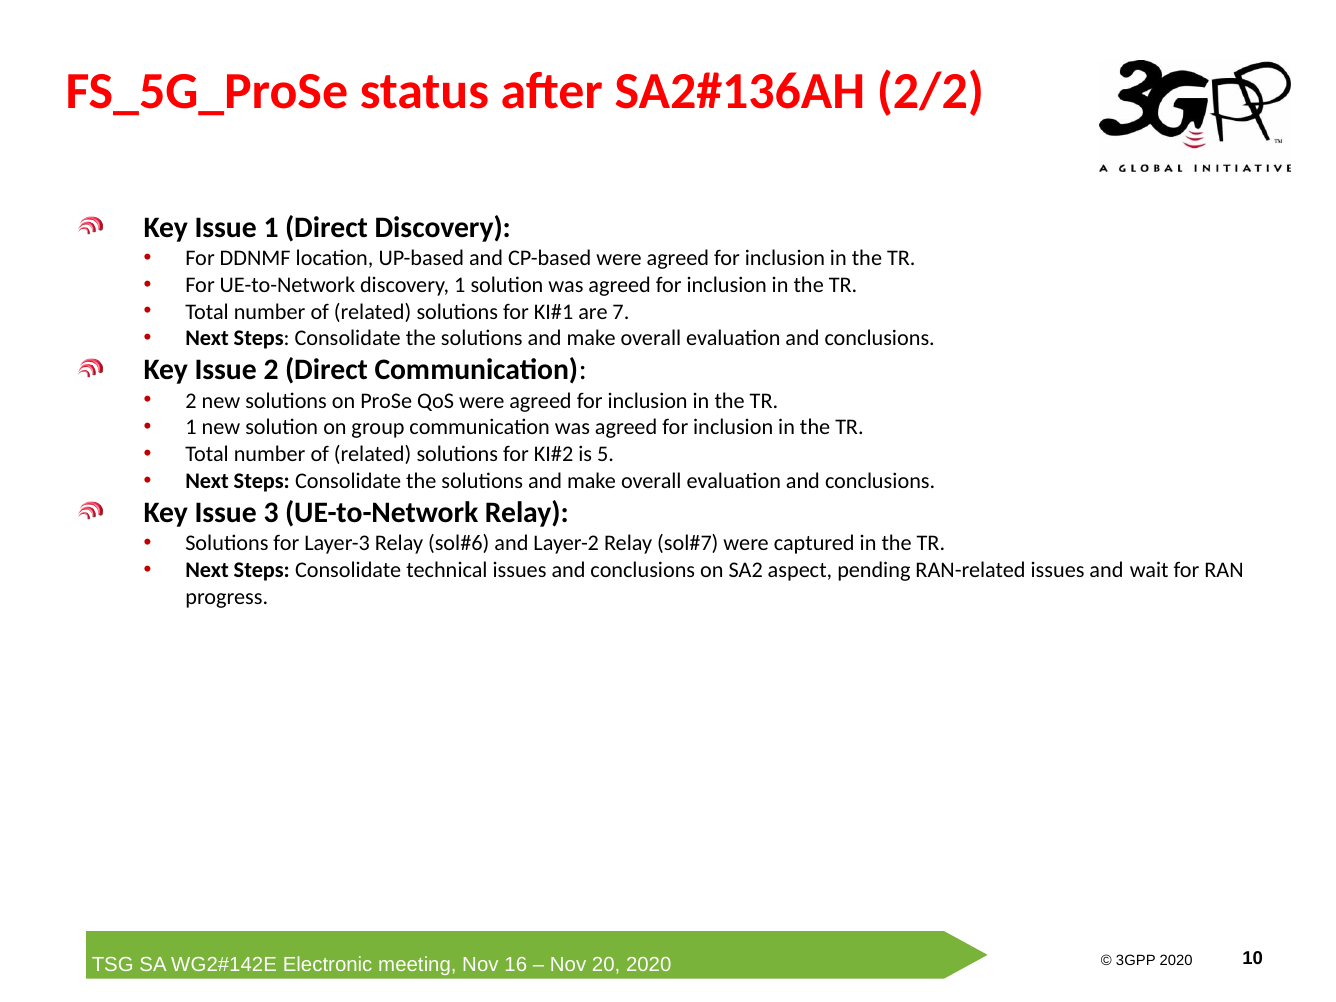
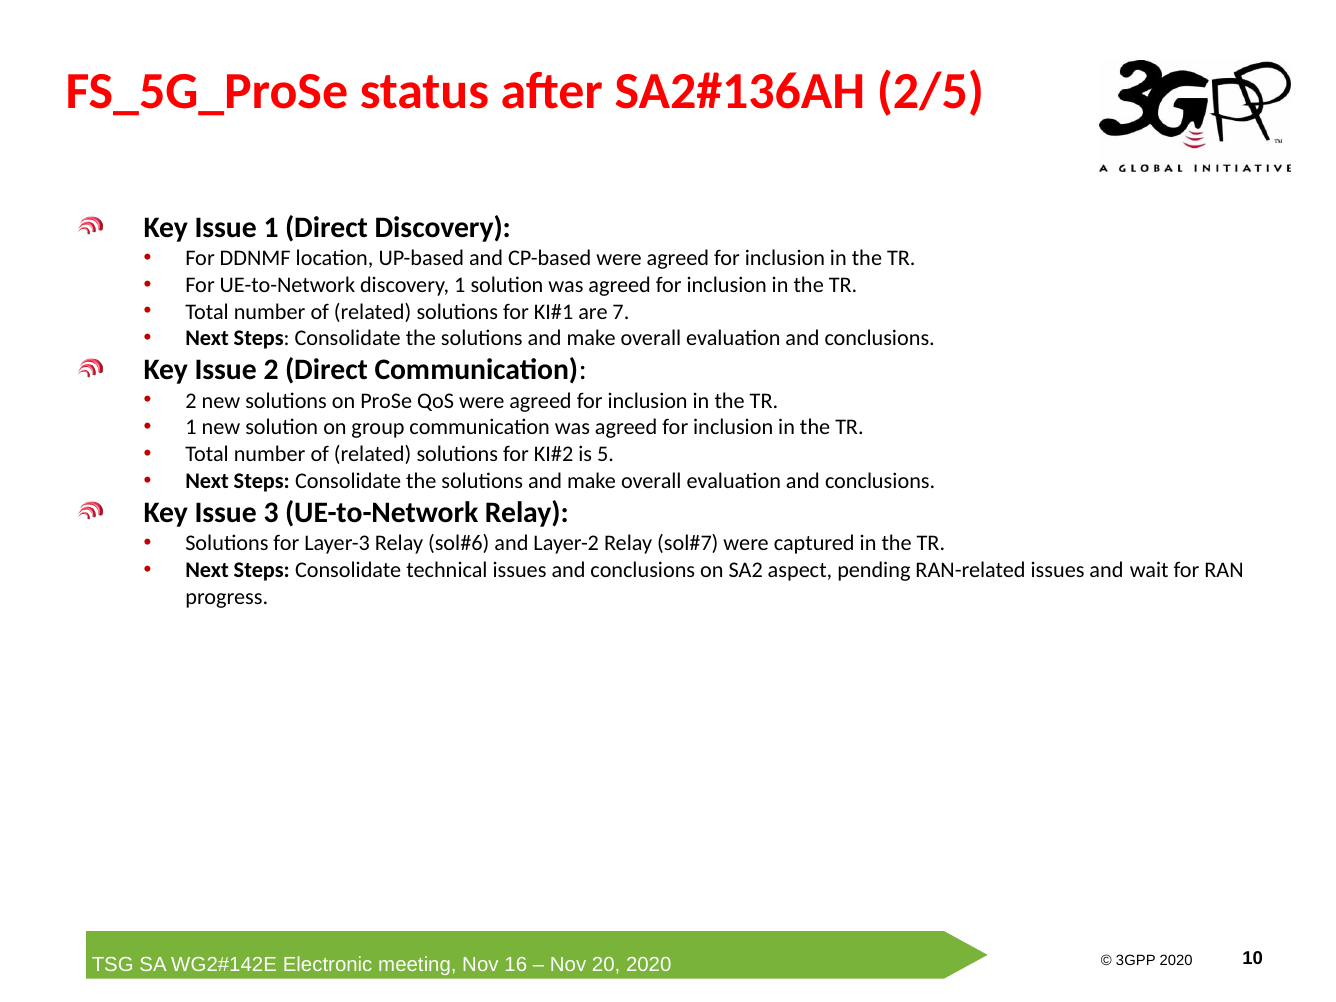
2/2: 2/2 -> 2/5
